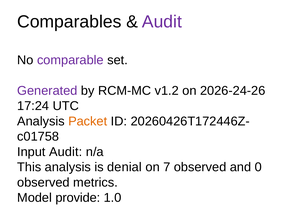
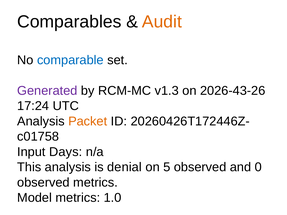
Audit at (162, 22) colour: purple -> orange
comparable colour: purple -> blue
v1.2: v1.2 -> v1.3
2026-24-26: 2026-24-26 -> 2026-43-26
Input Audit: Audit -> Days
7: 7 -> 5
Model provide: provide -> metrics
